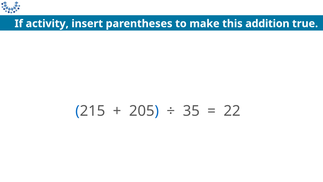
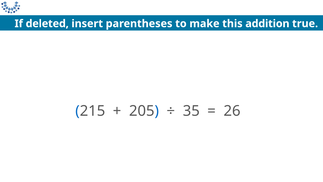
activity: activity -> deleted
22: 22 -> 26
